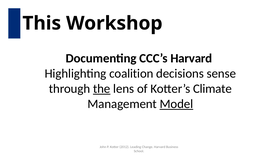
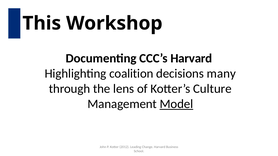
sense: sense -> many
the underline: present -> none
Climate: Climate -> Culture
